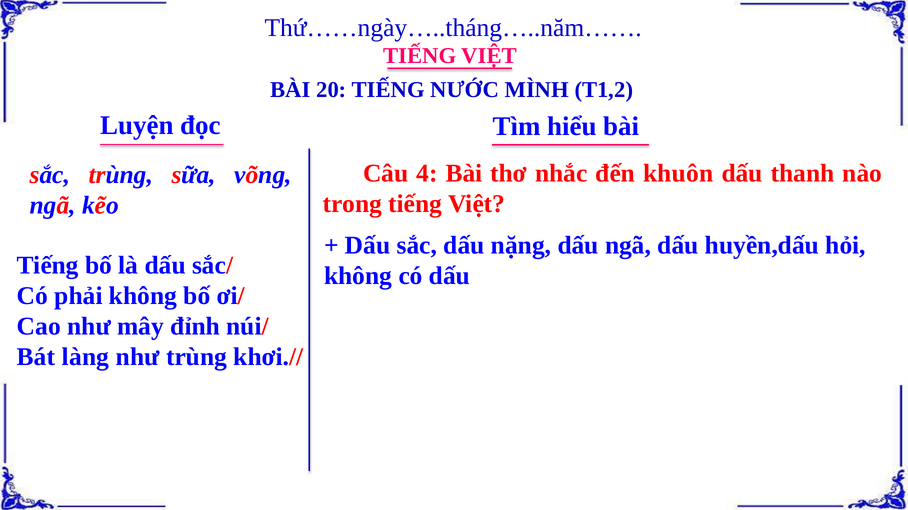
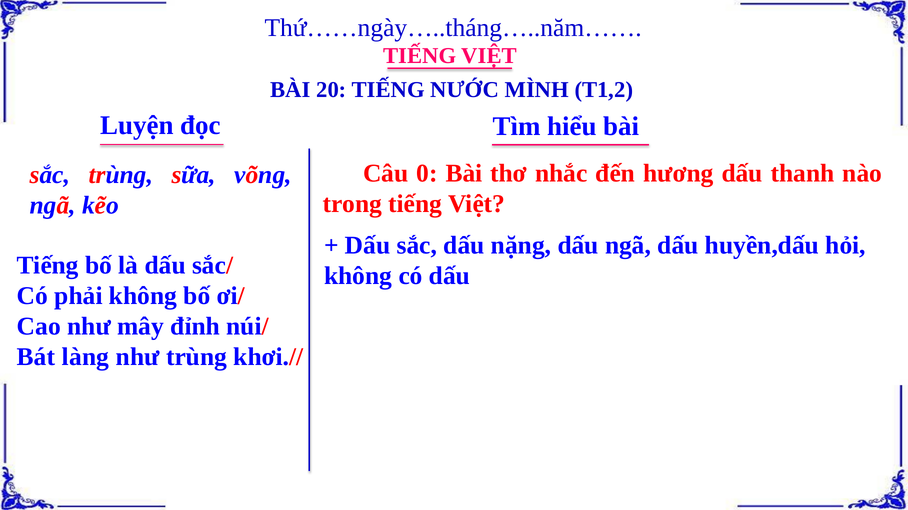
4: 4 -> 0
khuôn: khuôn -> hương
